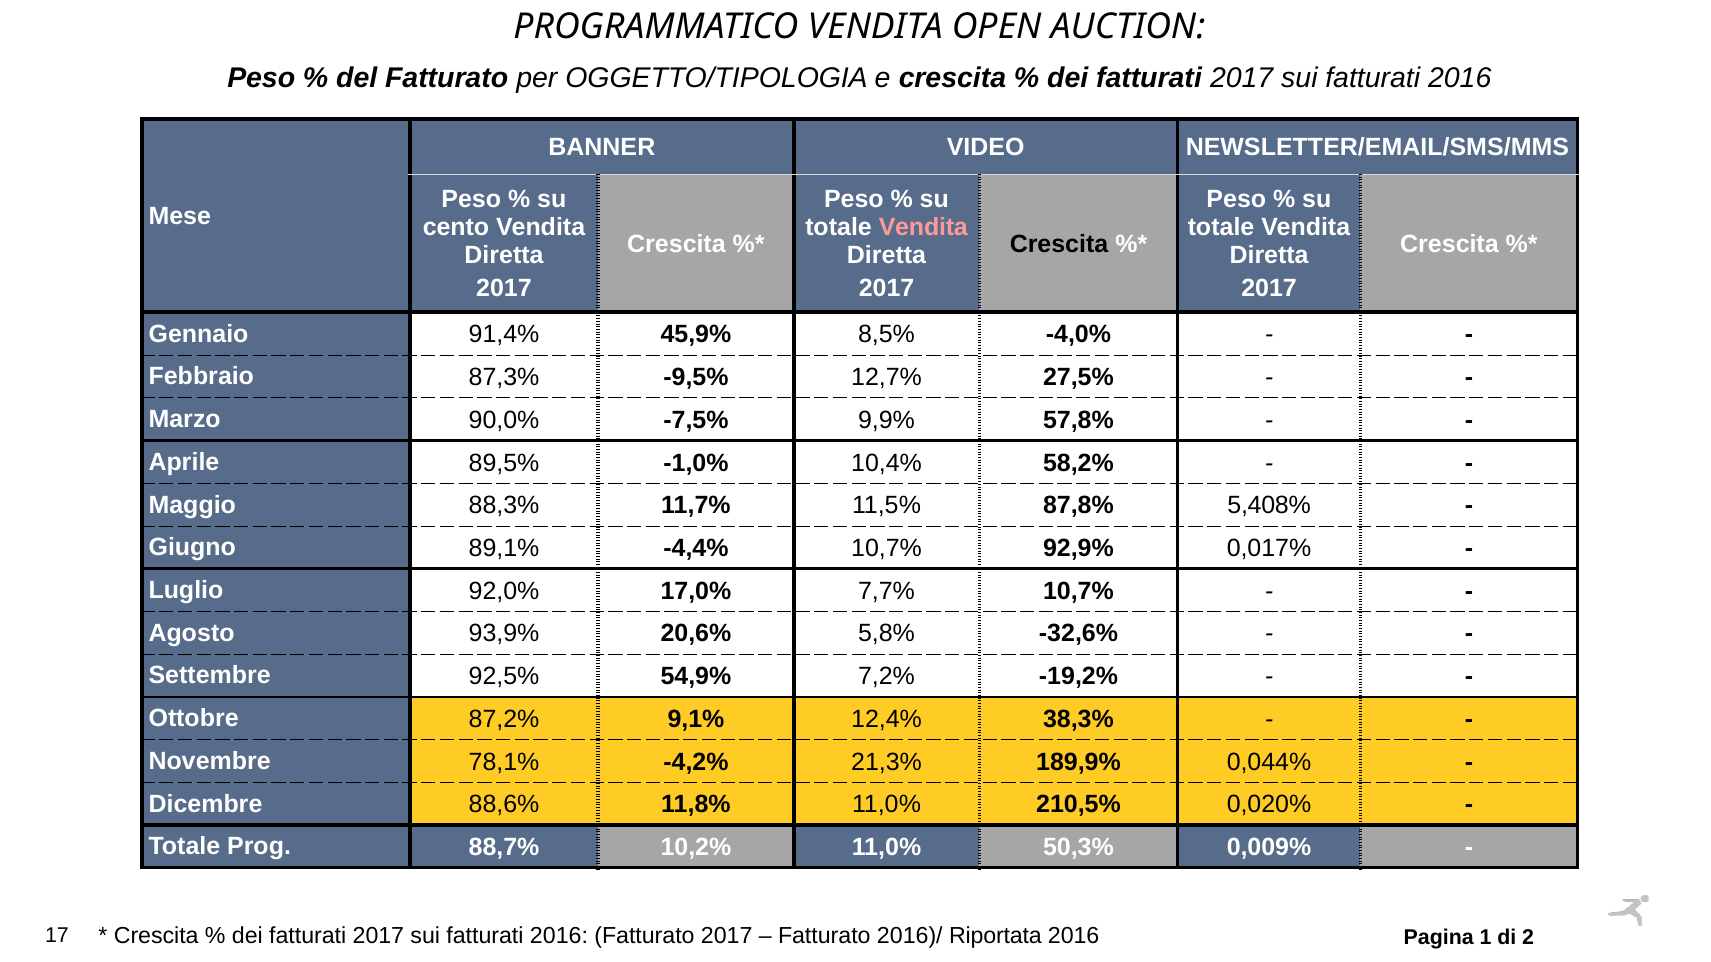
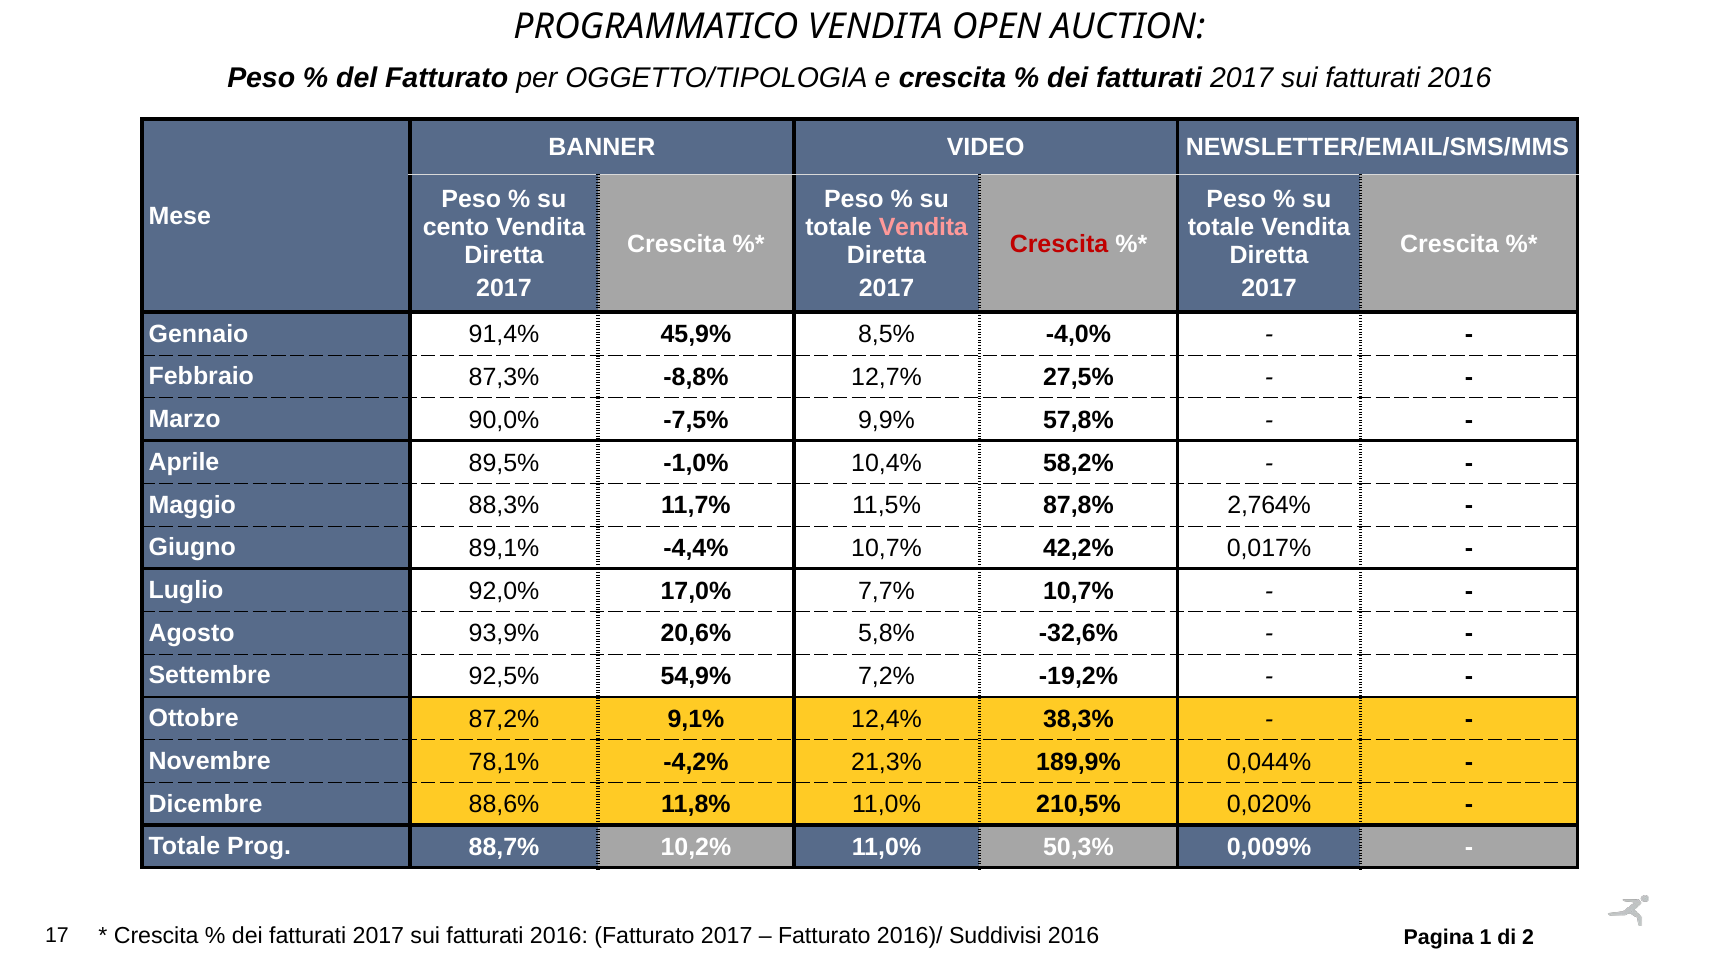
Crescita at (1059, 244) colour: black -> red
-9,5%: -9,5% -> -8,8%
5,408%: 5,408% -> 2,764%
92,9%: 92,9% -> 42,2%
Riportata: Riportata -> Suddivisi
